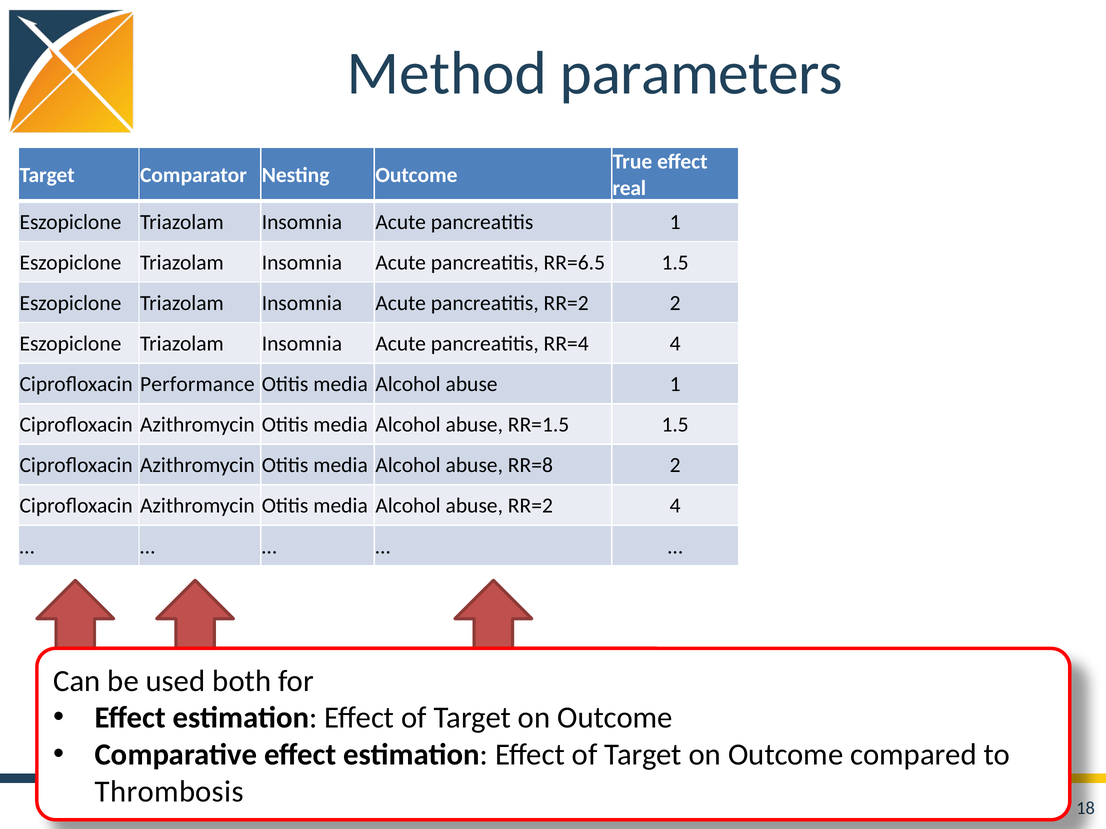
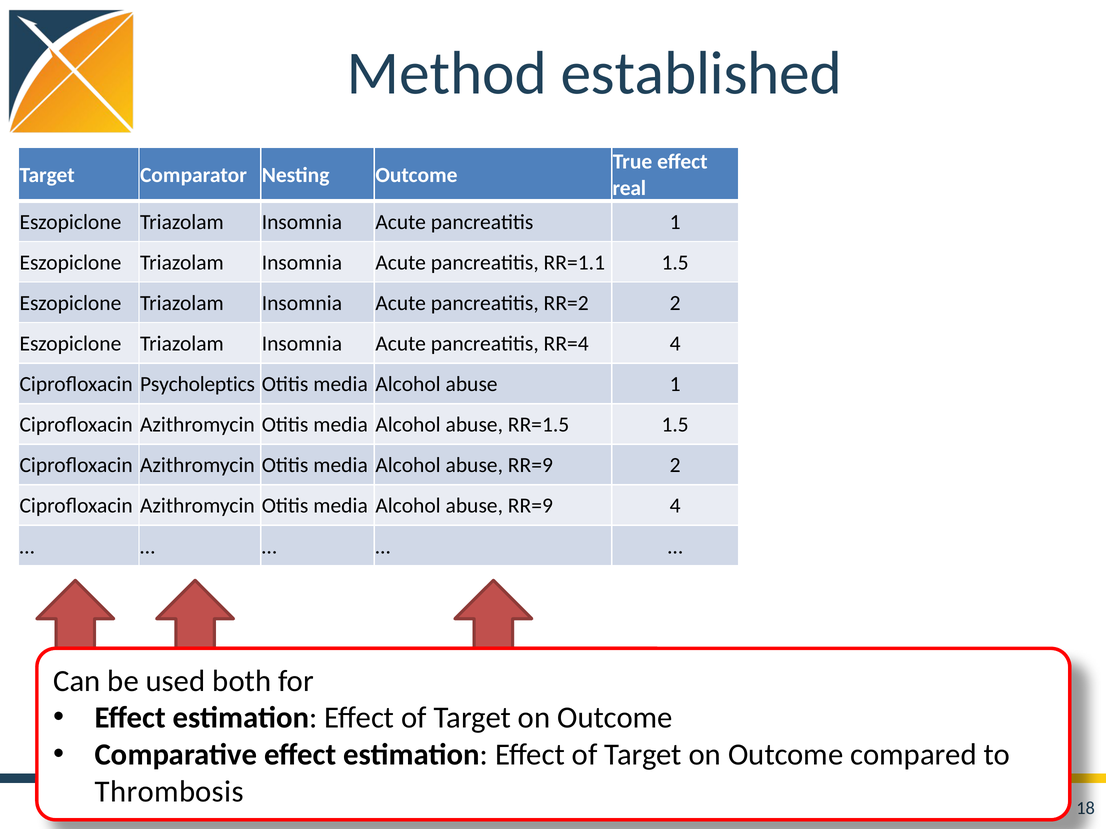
parameters: parameters -> established
RR=6.5: RR=6.5 -> RR=1.1
Performance: Performance -> Psycholeptics
RR=8 at (530, 466): RR=8 -> RR=9
RR=2 at (530, 506): RR=2 -> RR=9
